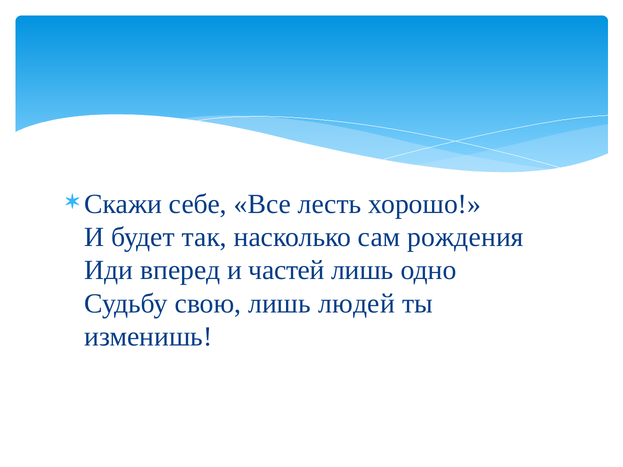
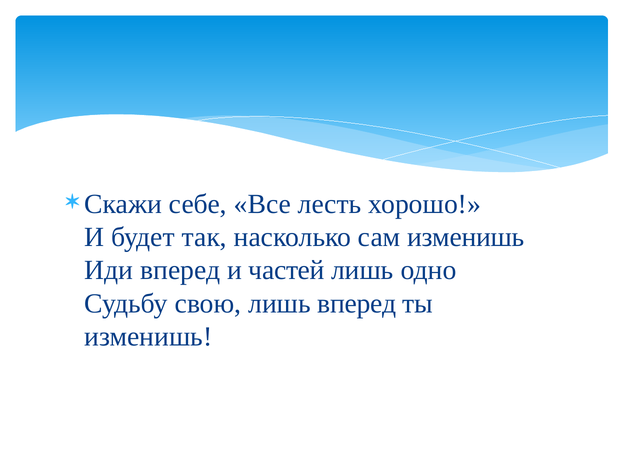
сам рождения: рождения -> изменишь
лишь людей: людей -> вперед
